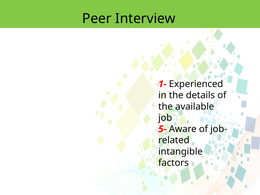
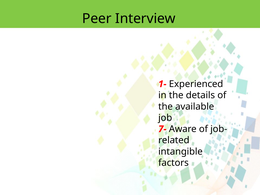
5-: 5- -> 7-
